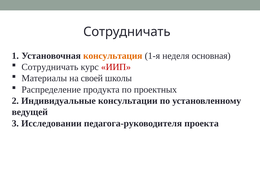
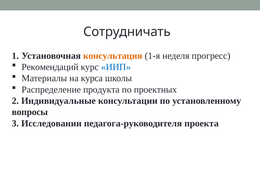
основная: основная -> прогресс
Сотрудничать at (50, 67): Сотрудничать -> Рекомендаций
ИИП colour: red -> blue
своей: своей -> курса
ведущей: ведущей -> вопросы
